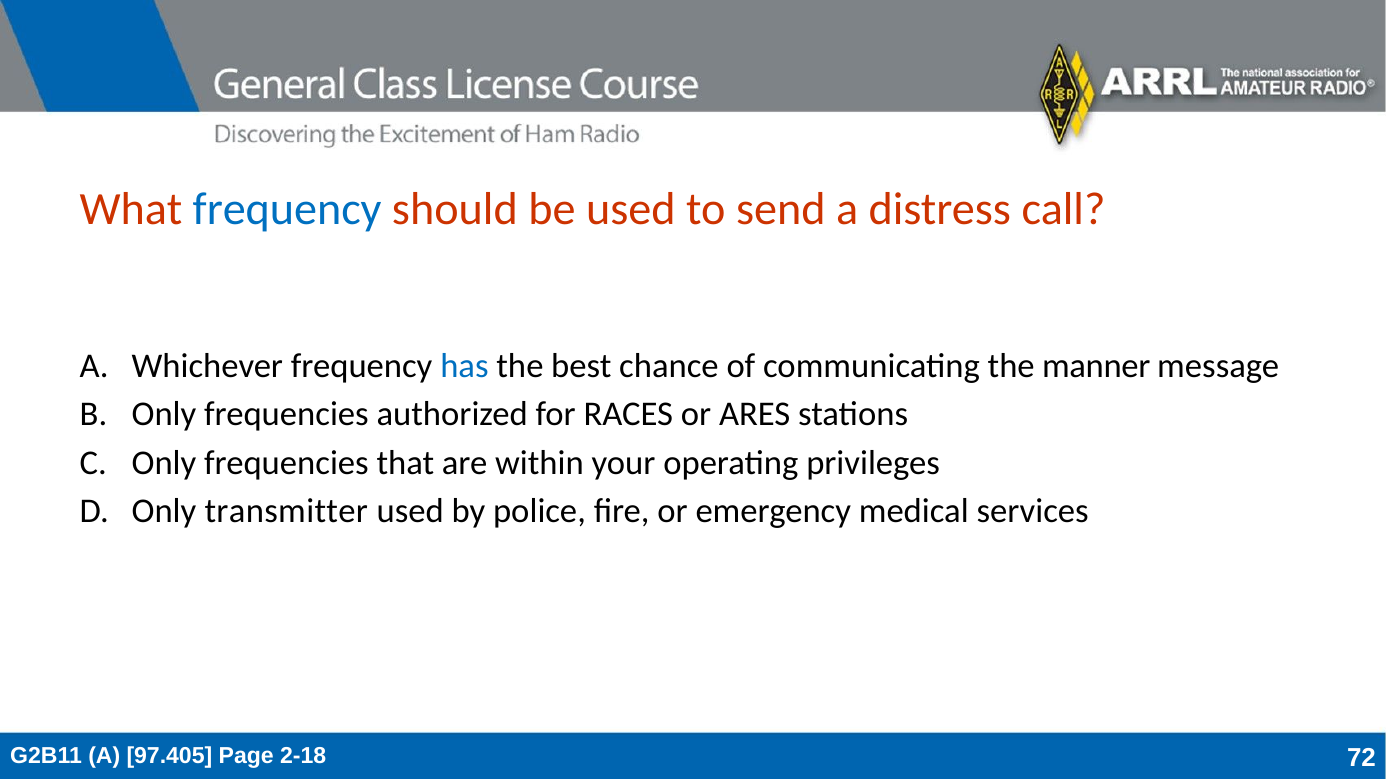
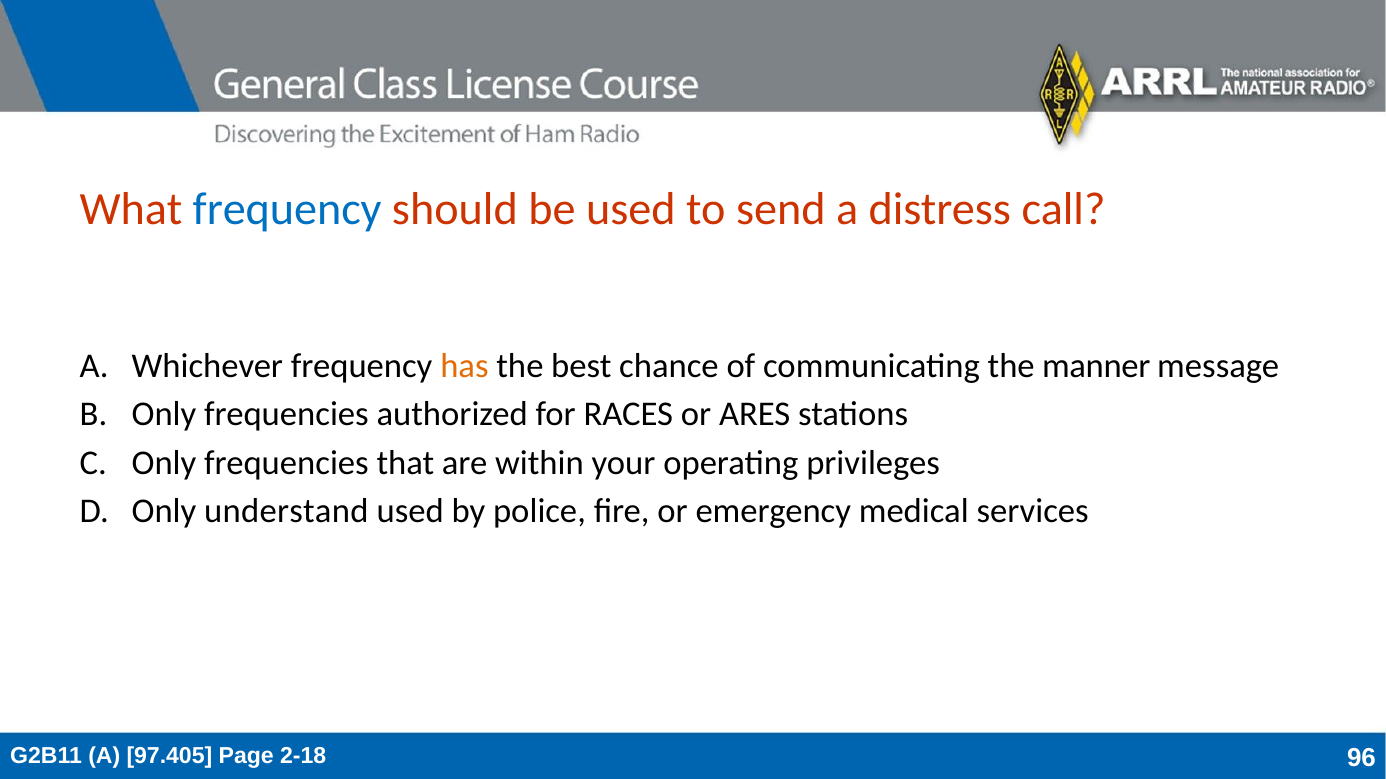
has colour: blue -> orange
transmitter: transmitter -> understand
72: 72 -> 96
